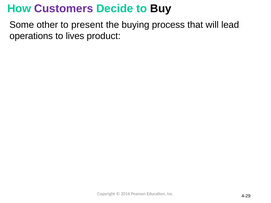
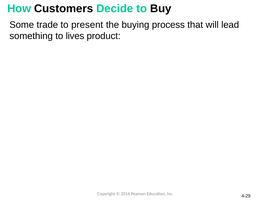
Customers colour: purple -> black
other: other -> trade
operations: operations -> something
